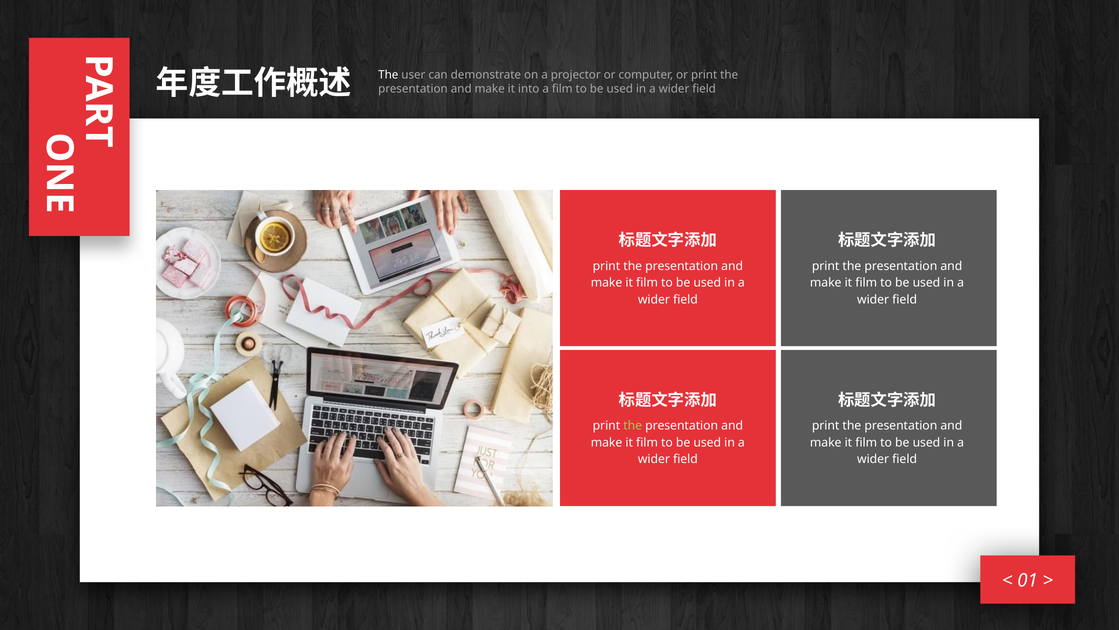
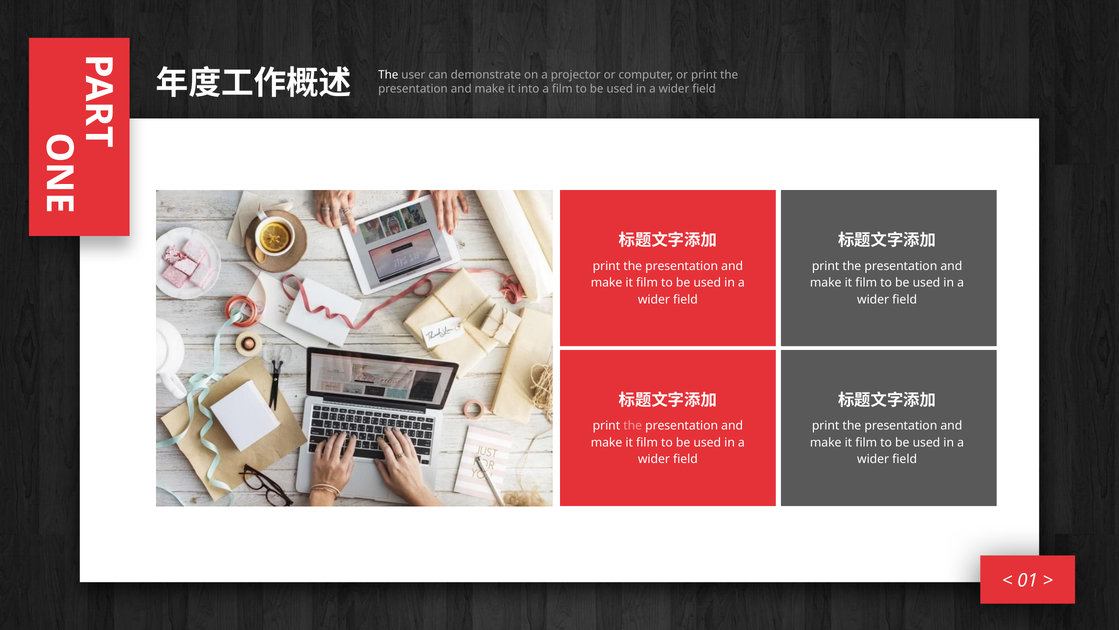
the at (633, 425) colour: light green -> pink
